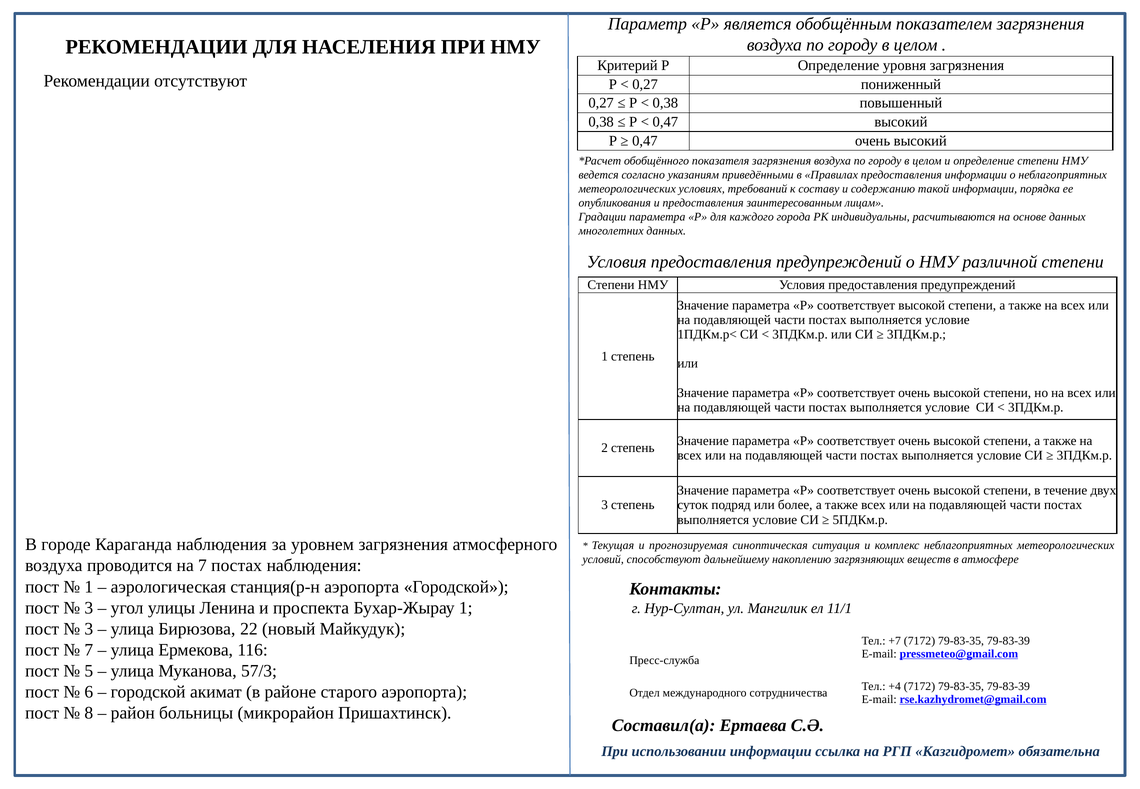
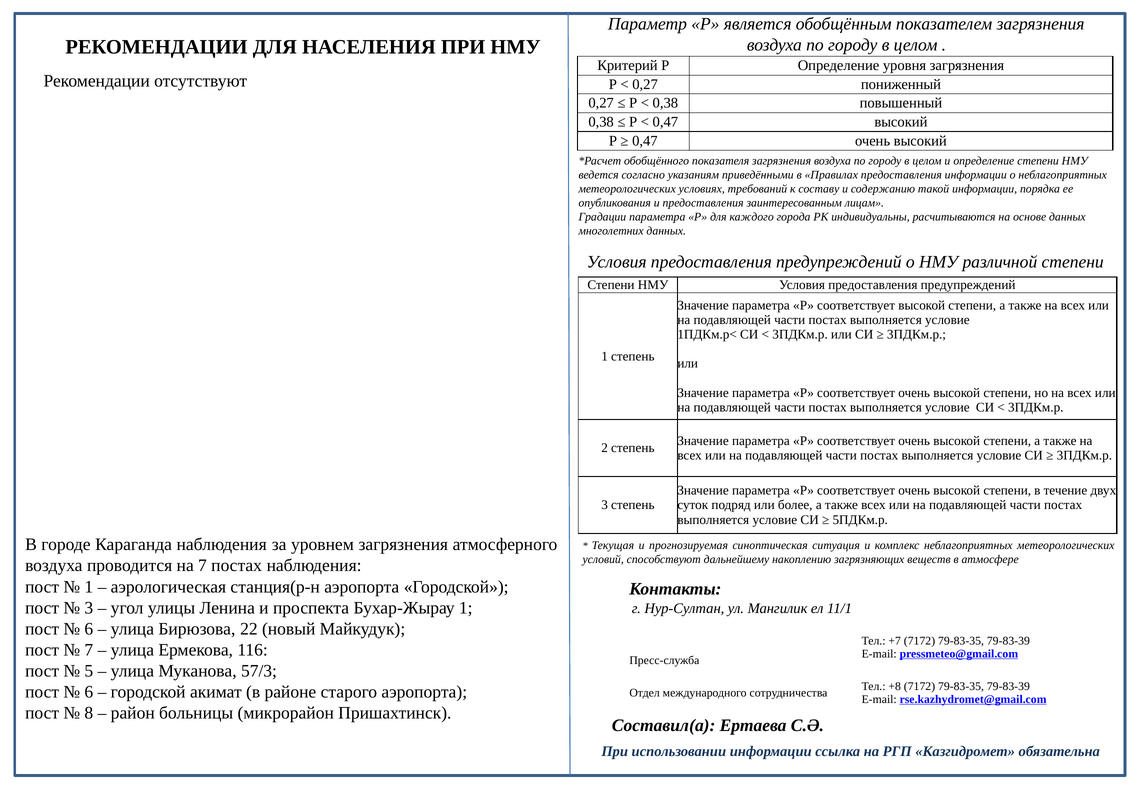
3 at (89, 629): 3 -> 6
+4: +4 -> +8
